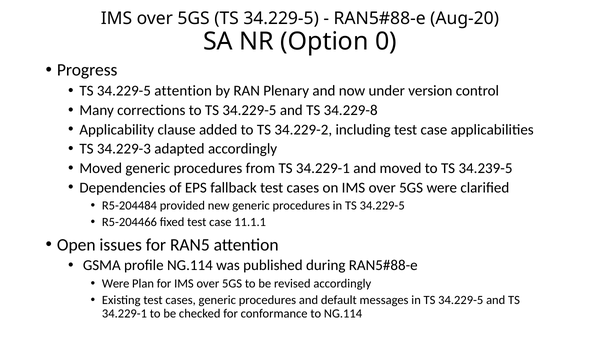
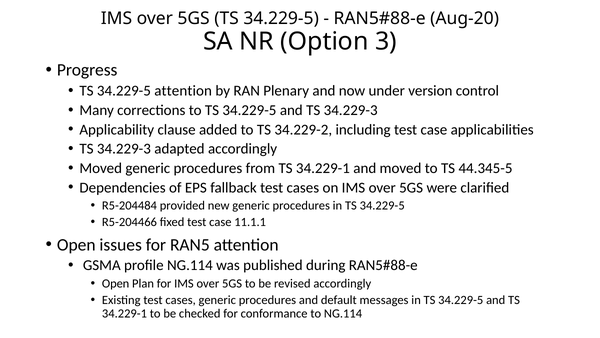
0: 0 -> 3
and TS 34.229-8: 34.229-8 -> 34.229-3
34.239-5: 34.239-5 -> 44.345-5
Were at (116, 283): Were -> Open
